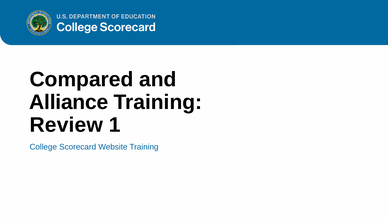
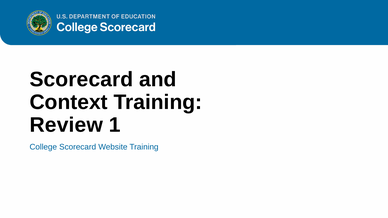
Compared at (81, 80): Compared -> Scorecard
Alliance: Alliance -> Context
